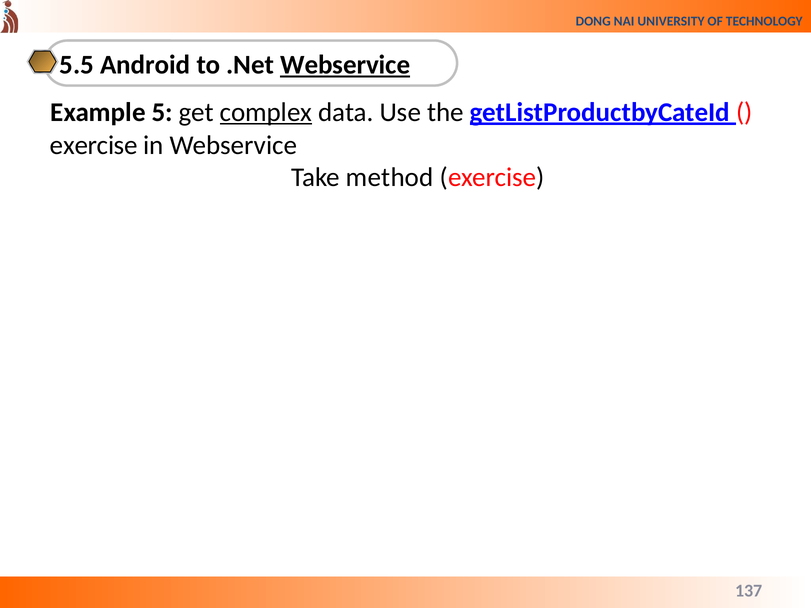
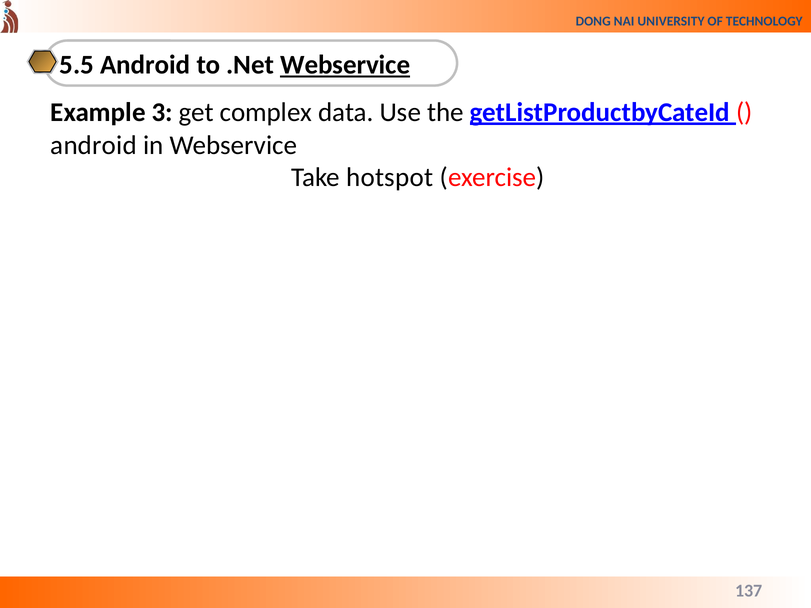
5: 5 -> 3
complex underline: present -> none
exercise at (94, 145): exercise -> android
method: method -> hotspot
